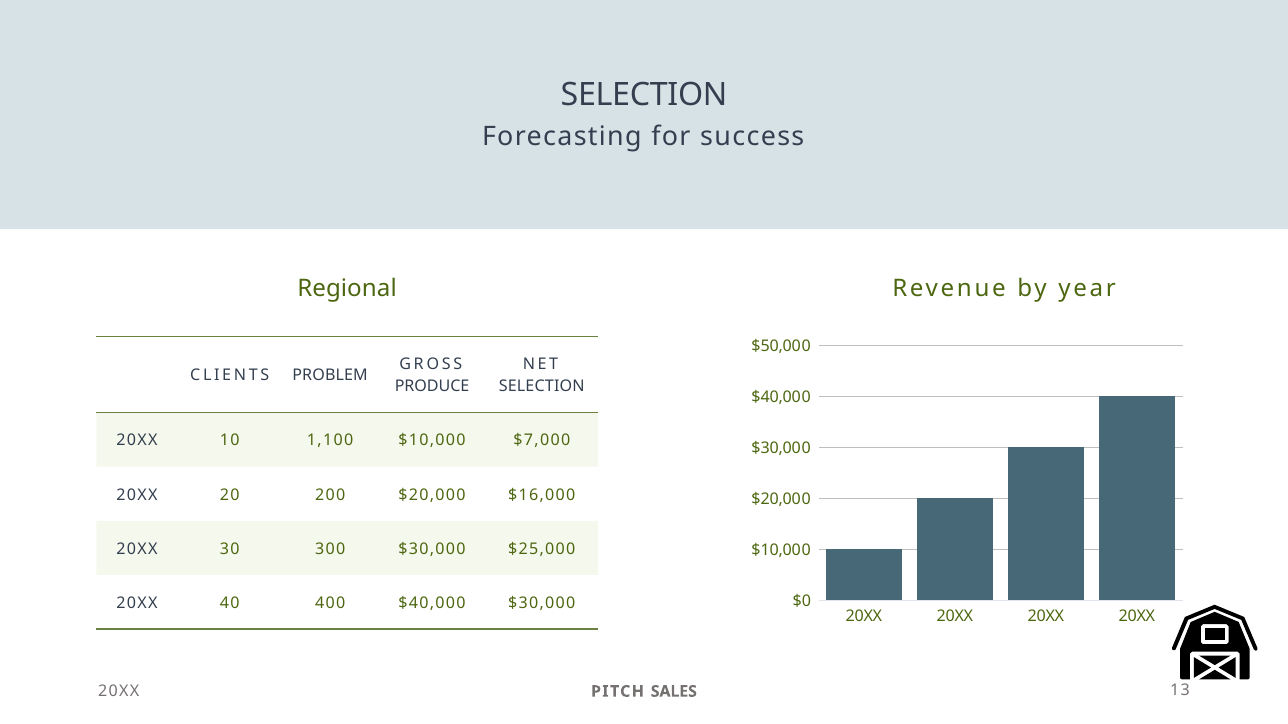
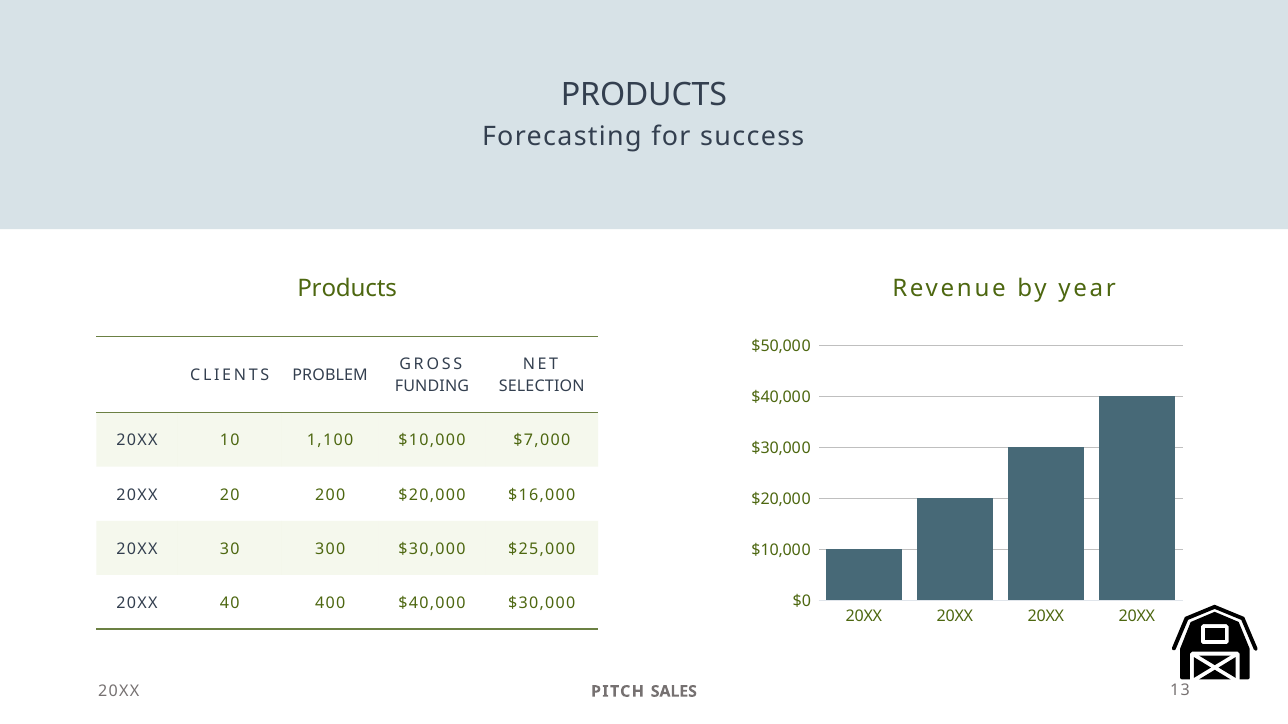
SELECTION at (644, 95): SELECTION -> PRODUCTS
Regional at (347, 289): Regional -> Products
PRODUCE: PRODUCE -> FUNDING
